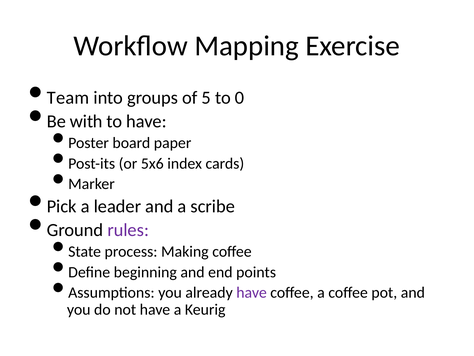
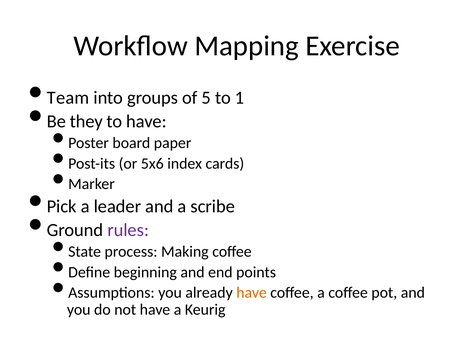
0: 0 -> 1
with: with -> they
have at (252, 292) colour: purple -> orange
